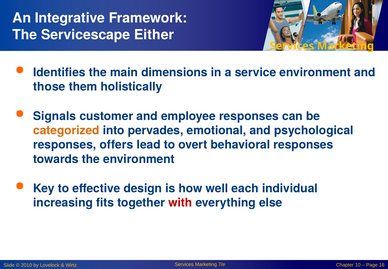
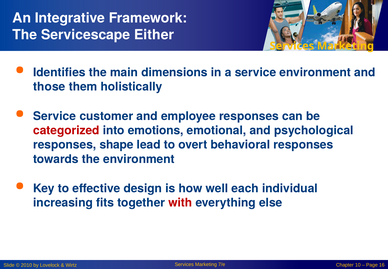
Signals at (55, 116): Signals -> Service
categorized colour: orange -> red
pervades: pervades -> emotions
offers: offers -> shape
